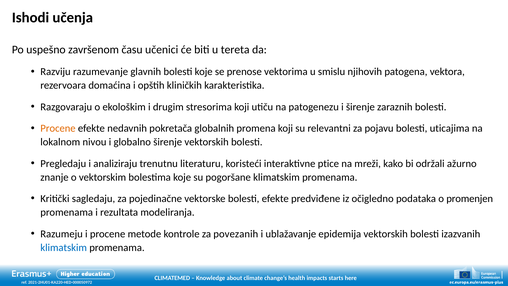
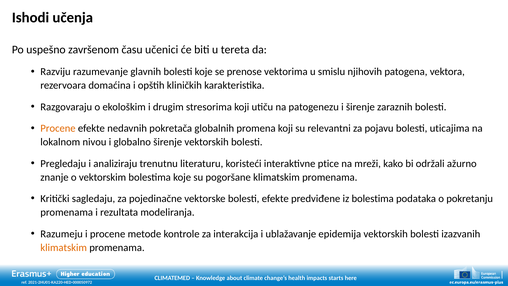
iz očigledno: očigledno -> bolestima
promenjen: promenjen -> pokretanju
povezanih: povezanih -> interakcija
klimatskim at (64, 247) colour: blue -> orange
